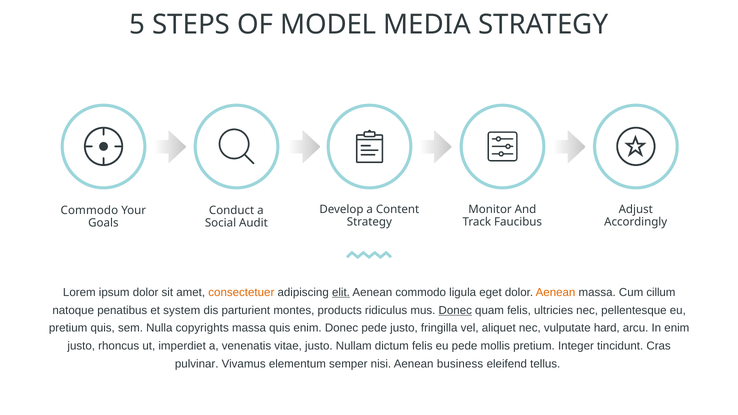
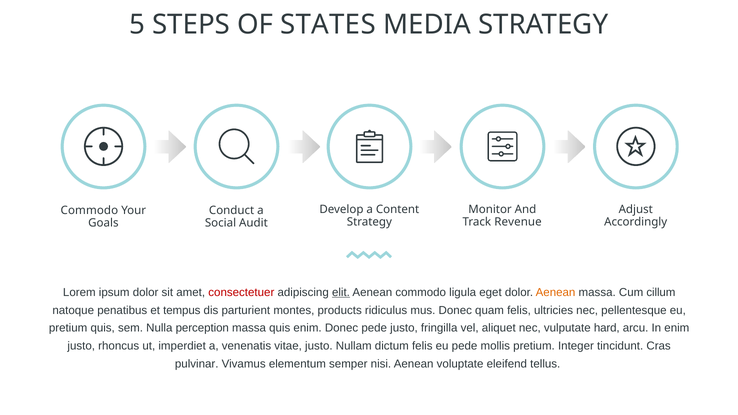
MODEL: MODEL -> STATES
Faucibus: Faucibus -> Revenue
consectetuer colour: orange -> red
system: system -> tempus
Donec at (455, 310) underline: present -> none
copyrights: copyrights -> perception
business: business -> voluptate
